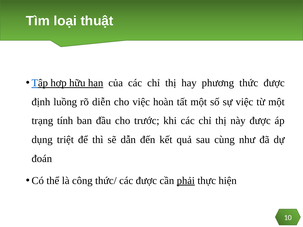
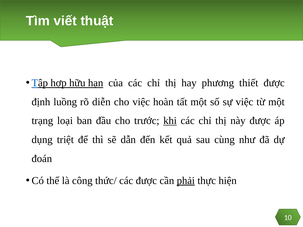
loại: loại -> viết
thức: thức -> thiết
tính: tính -> loại
khi underline: none -> present
